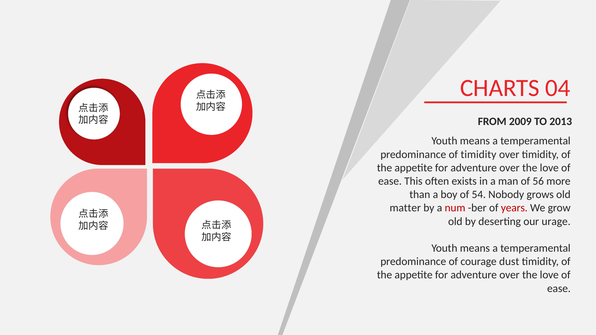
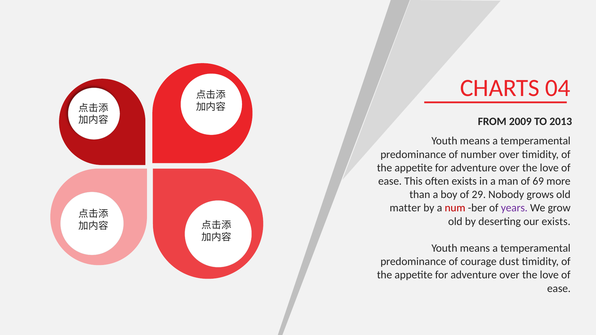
of timidity: timidity -> number
56: 56 -> 69
54: 54 -> 29
years colour: red -> purple
our urage: urage -> exists
